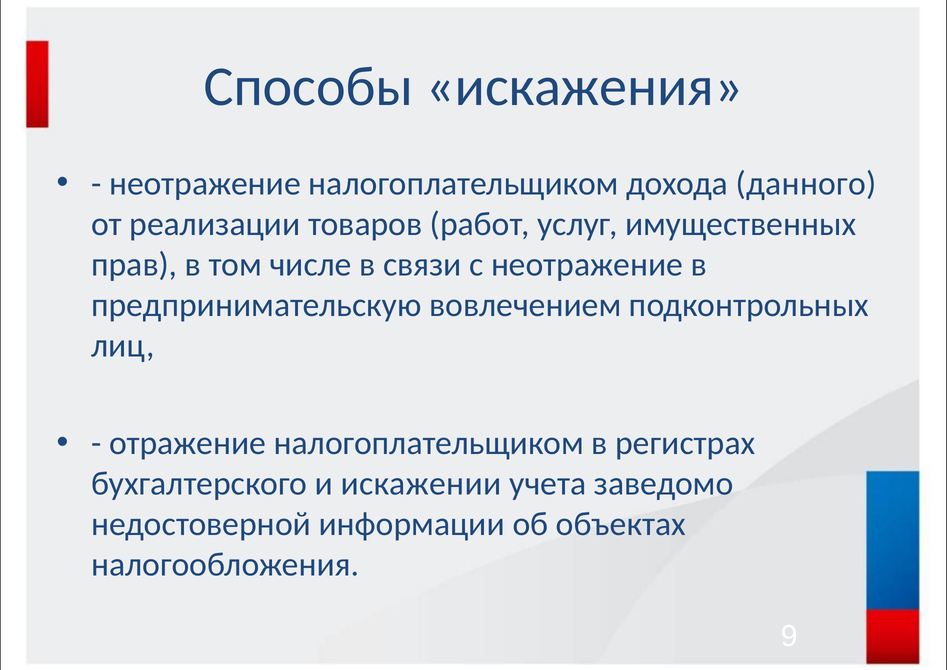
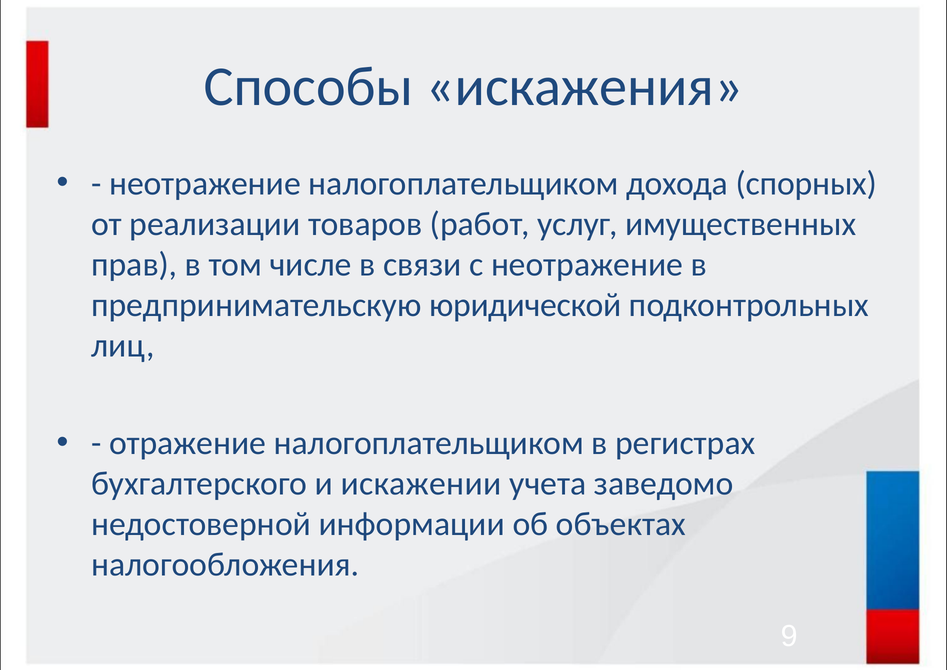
данного: данного -> спорных
вовлечением: вовлечением -> юридической
